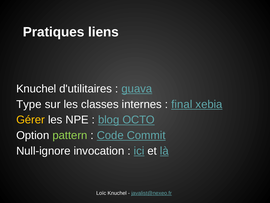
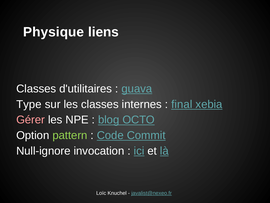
Pratiques: Pratiques -> Physique
Knuchel at (36, 89): Knuchel -> Classes
Gérer colour: yellow -> pink
